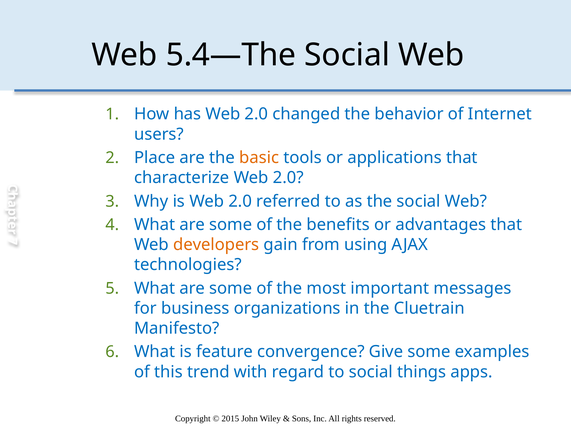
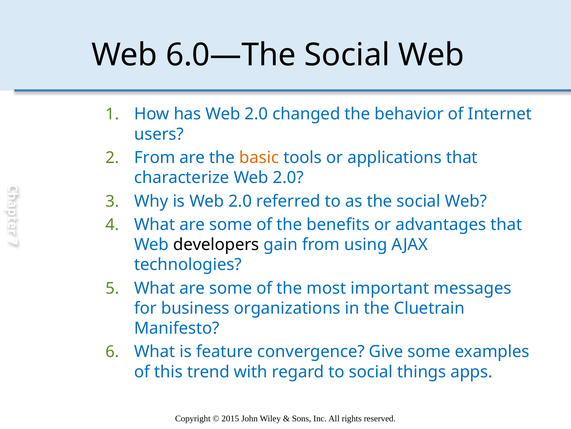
5.4—The: 5.4—The -> 6.0—The
Place at (155, 157): Place -> From
developers colour: orange -> black
